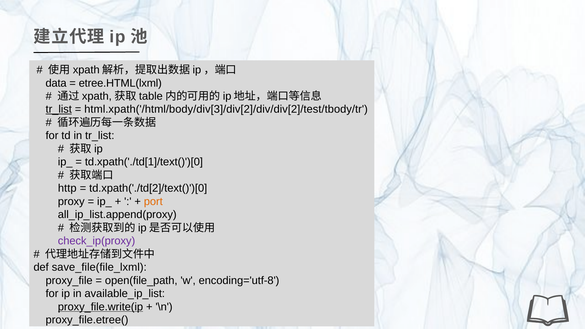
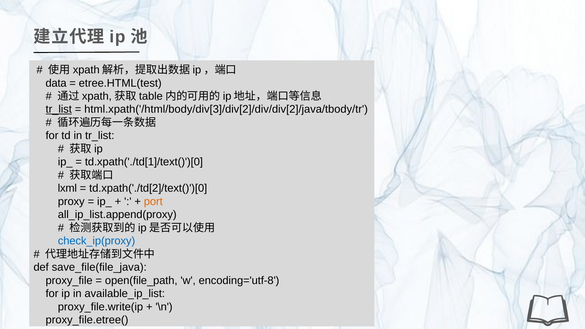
etree.HTML(lxml: etree.HTML(lxml -> etree.HTML(test
html.xpath('/html/body/div[3]/div[2]/div/div[2]/test/tbody/tr: html.xpath('/html/body/div[3]/div[2]/div/div[2]/test/tbody/tr -> html.xpath('/html/body/div[3]/div[2]/div/div[2]/java/tbody/tr
http: http -> lxml
check_ip(proxy colour: purple -> blue
save_file(file_lxml: save_file(file_lxml -> save_file(file_java
proxy_file.write(ip underline: present -> none
